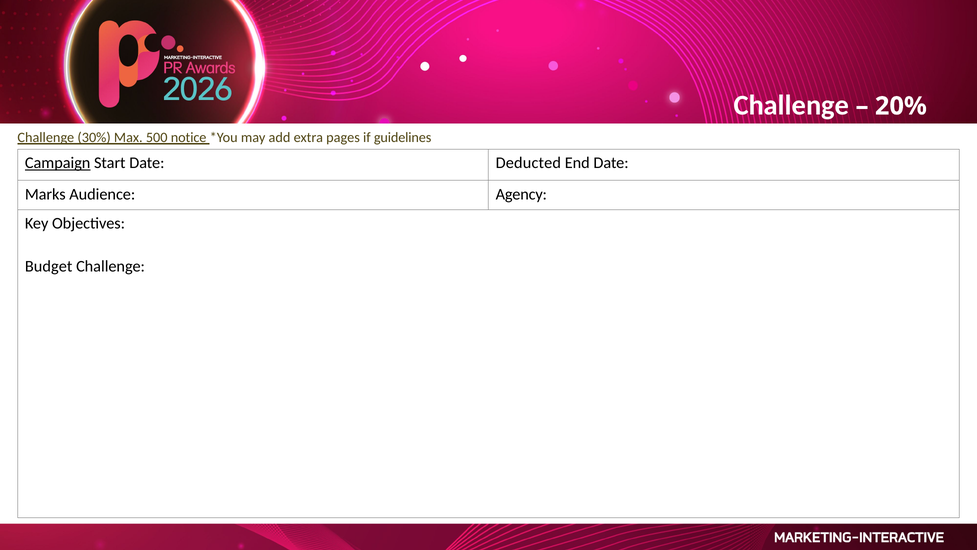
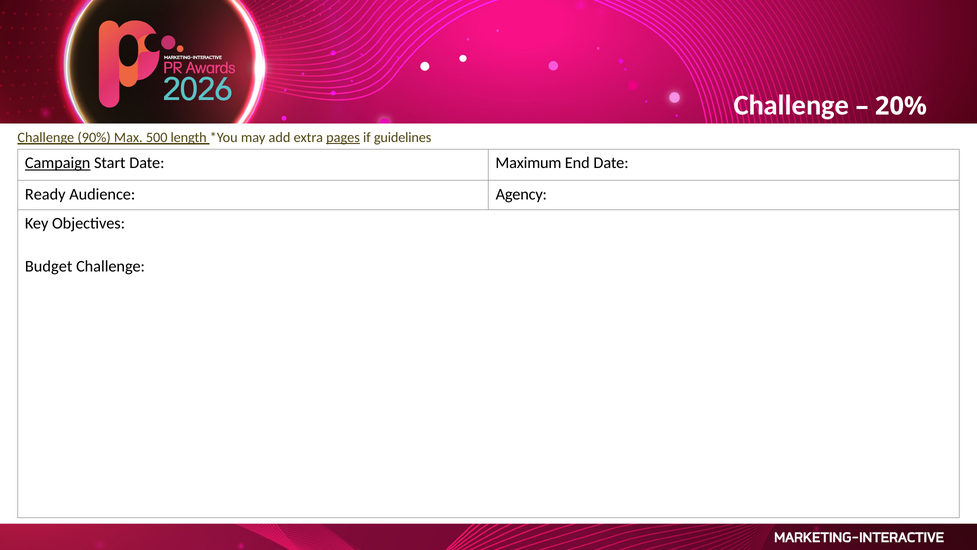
30%: 30% -> 90%
notice: notice -> length
pages underline: none -> present
Deducted: Deducted -> Maximum
Marks: Marks -> Ready
